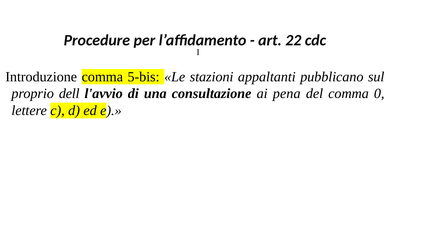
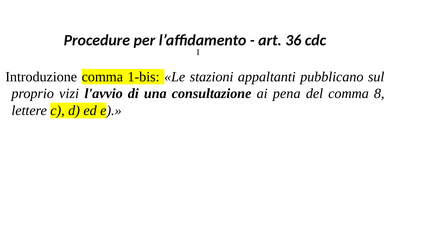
22: 22 -> 36
5-bis: 5-bis -> 1-bis
dell: dell -> vizi
0: 0 -> 8
